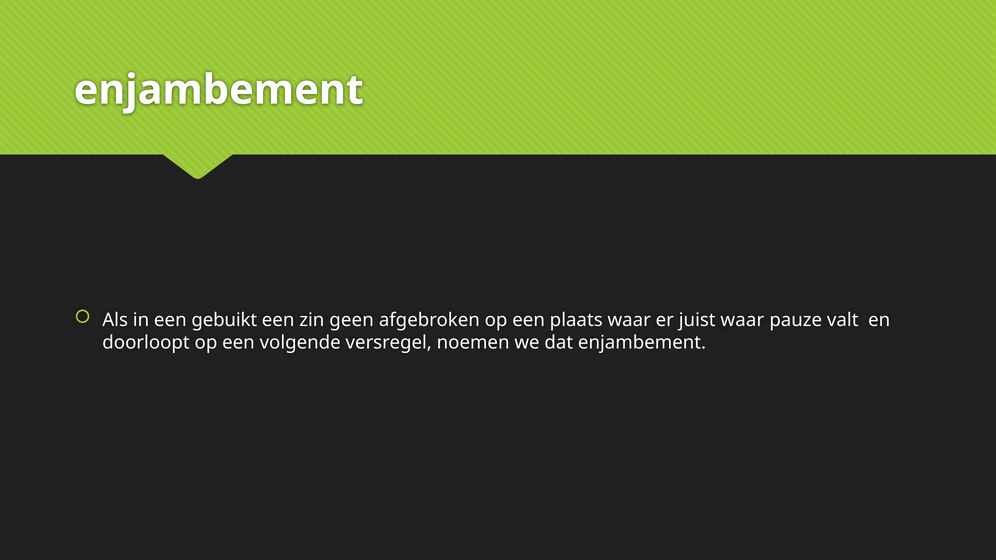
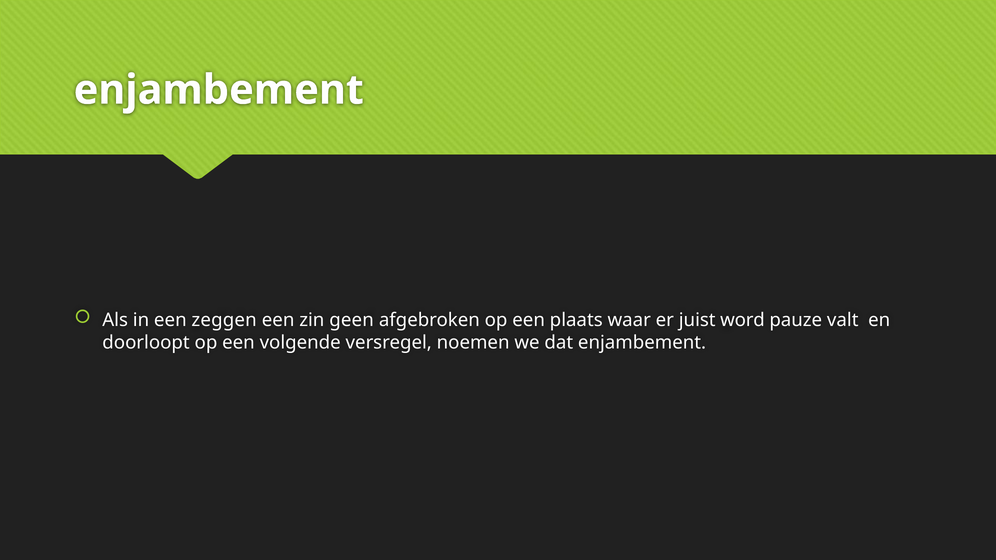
gebuikt: gebuikt -> zeggen
juist waar: waar -> word
